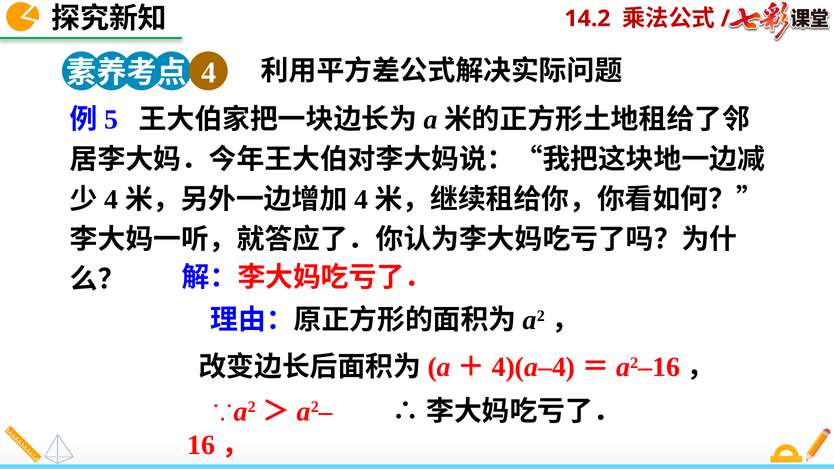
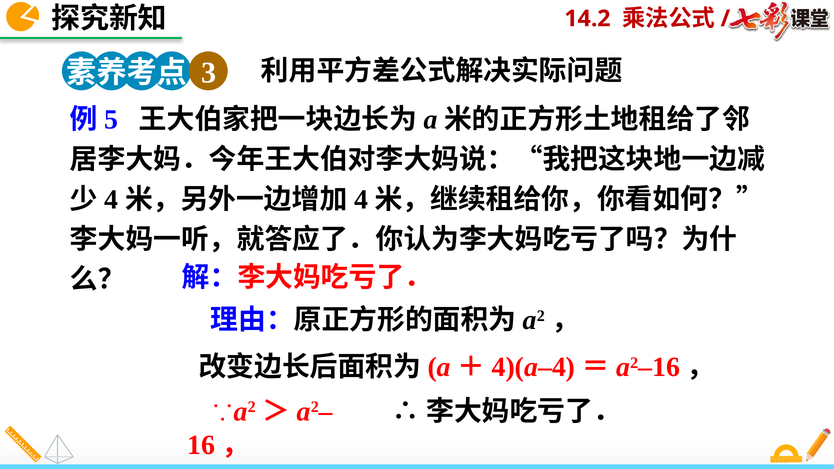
4: 4 -> 3
